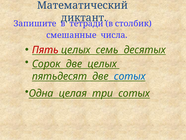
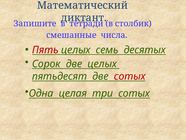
сотых at (130, 76) colour: blue -> red
